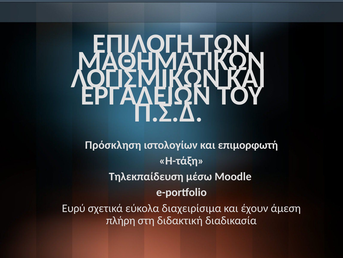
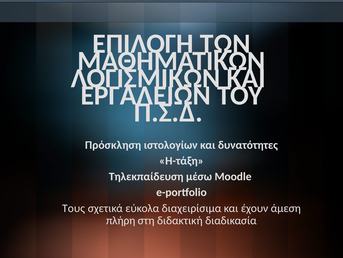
επιμορφωτή: επιμορφωτή -> δυνατότητες
Ευρύ: Ευρύ -> Τους
